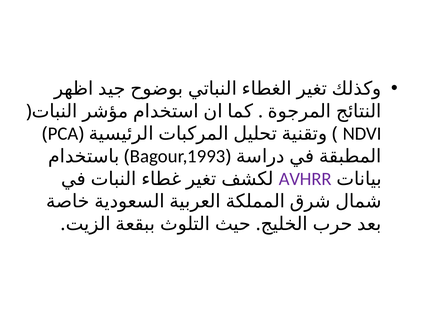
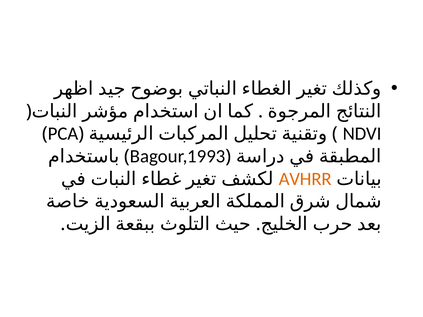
AVHRR colour: purple -> orange
